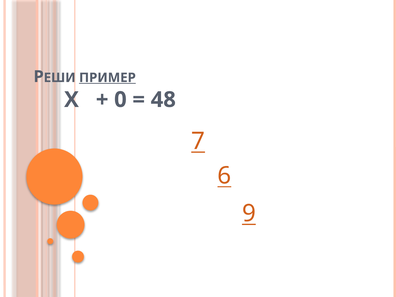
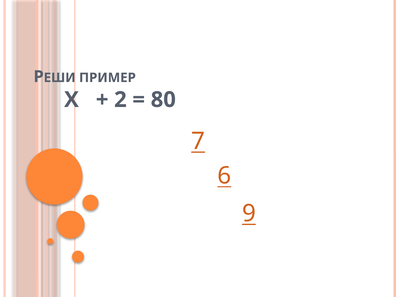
ПРИМЕР underline: present -> none
0: 0 -> 2
48: 48 -> 80
